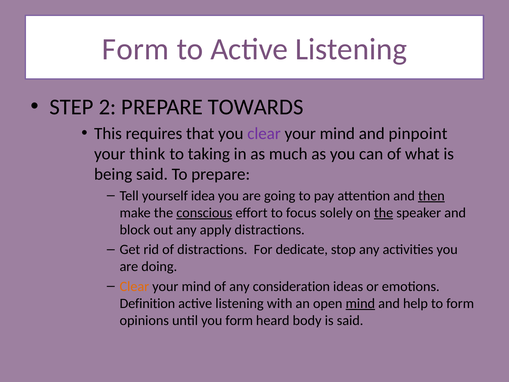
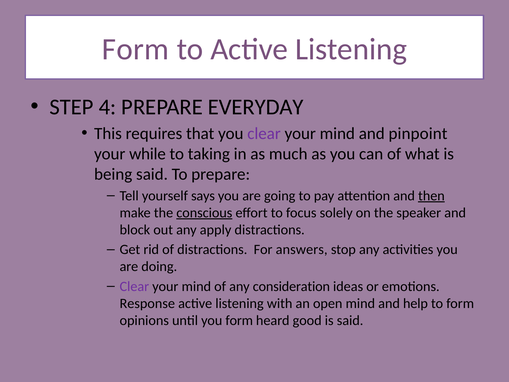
2: 2 -> 4
TOWARDS: TOWARDS -> EVERYDAY
think: think -> while
idea: idea -> says
the at (384, 213) underline: present -> none
dedicate: dedicate -> answers
Clear at (134, 286) colour: orange -> purple
Definition: Definition -> Response
mind at (360, 303) underline: present -> none
body: body -> good
